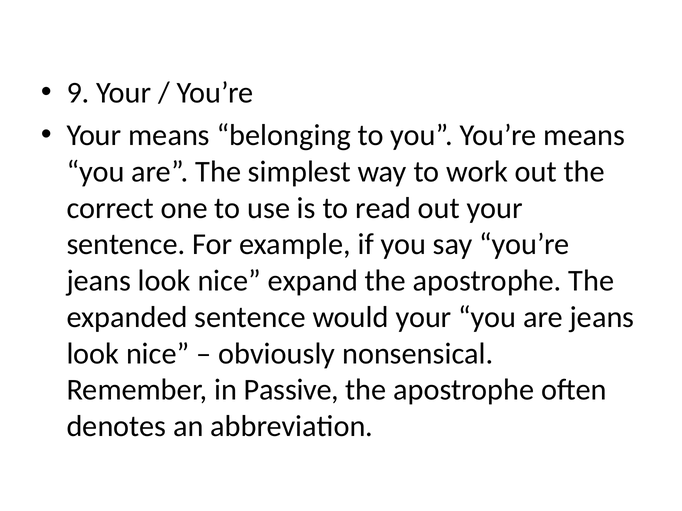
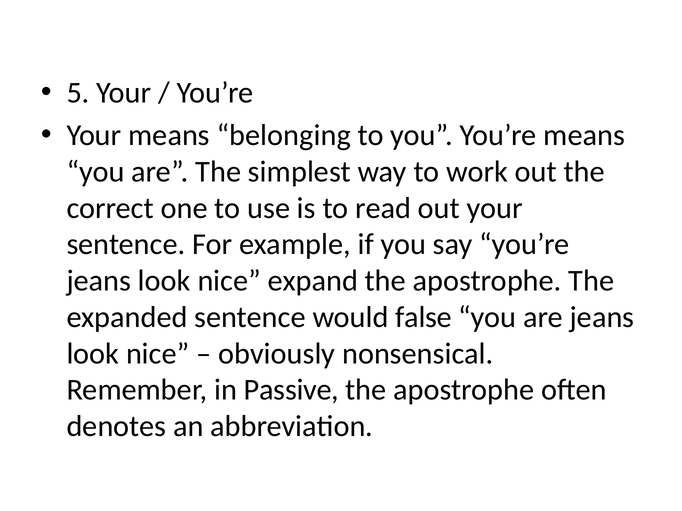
9: 9 -> 5
would your: your -> false
